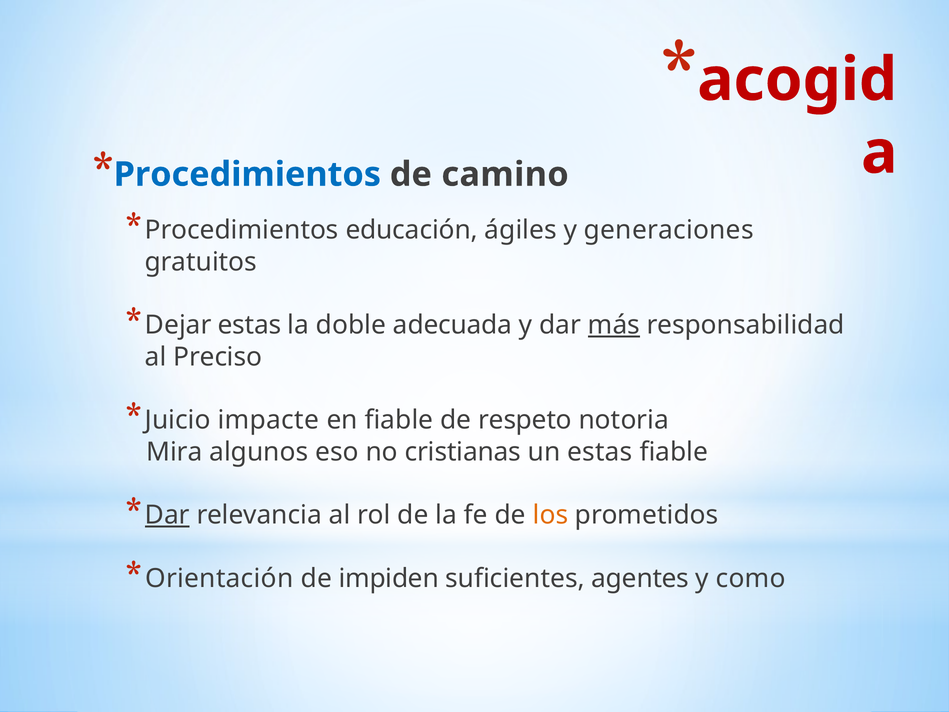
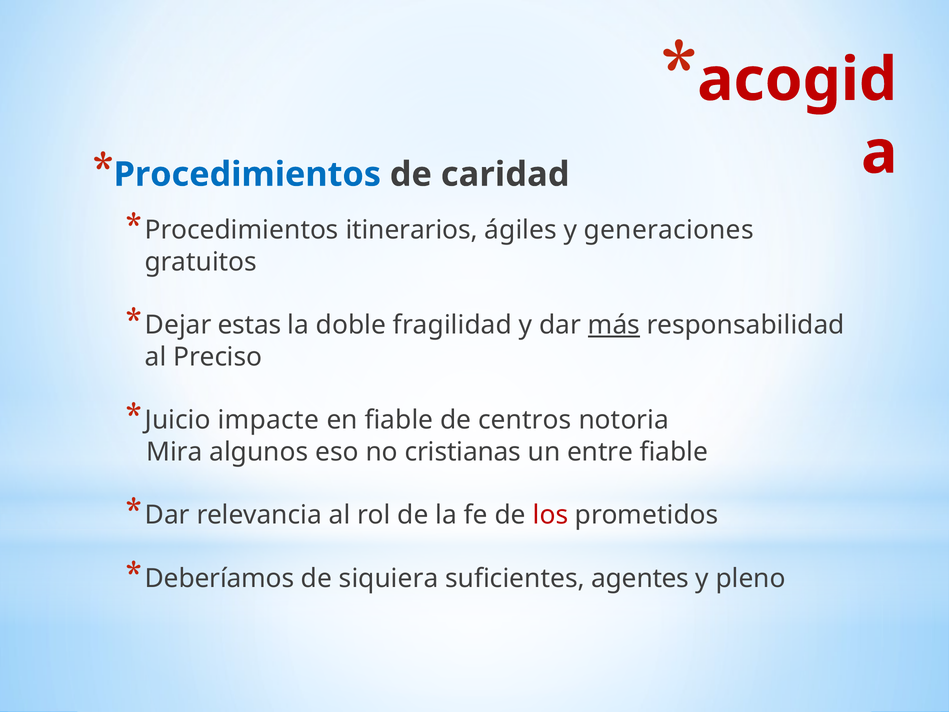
camino: camino -> caridad
educación: educación -> itinerarios
adecuada: adecuada -> fragilidad
respeto: respeto -> centros
un estas: estas -> entre
Dar at (167, 515) underline: present -> none
los colour: orange -> red
Orientación: Orientación -> Deberíamos
impiden: impiden -> siquiera
como: como -> pleno
